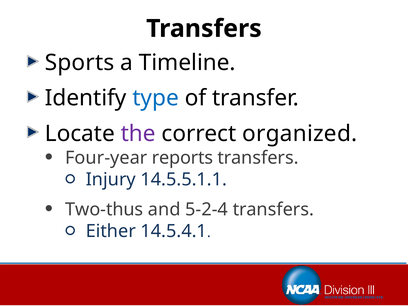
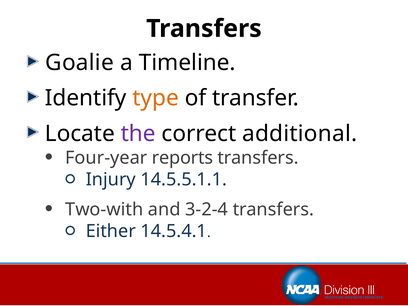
Sports: Sports -> Goalie
type colour: blue -> orange
organized: organized -> additional
Two-thus: Two-thus -> Two-with
5-2-4: 5-2-4 -> 3-2-4
